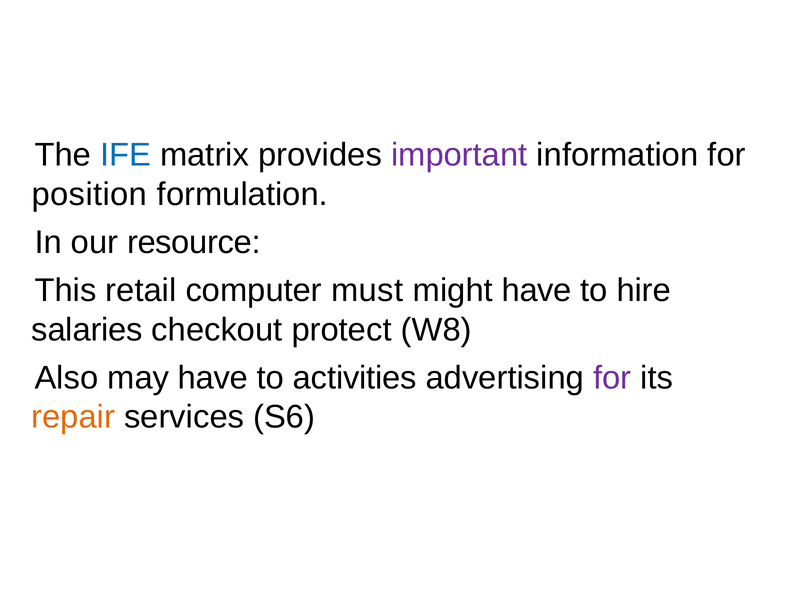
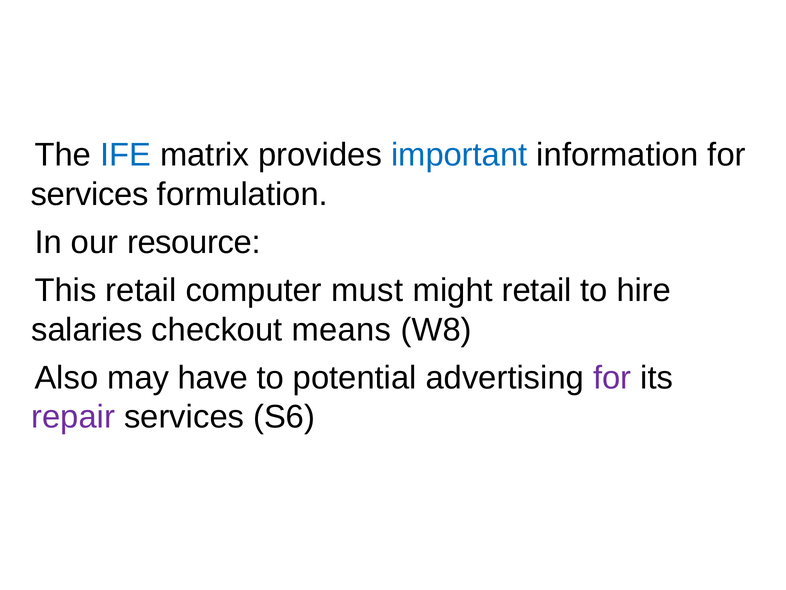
important colour: purple -> blue
position at (89, 194): position -> services
might have: have -> retail
protect: protect -> means
activities: activities -> potential
repair colour: orange -> purple
